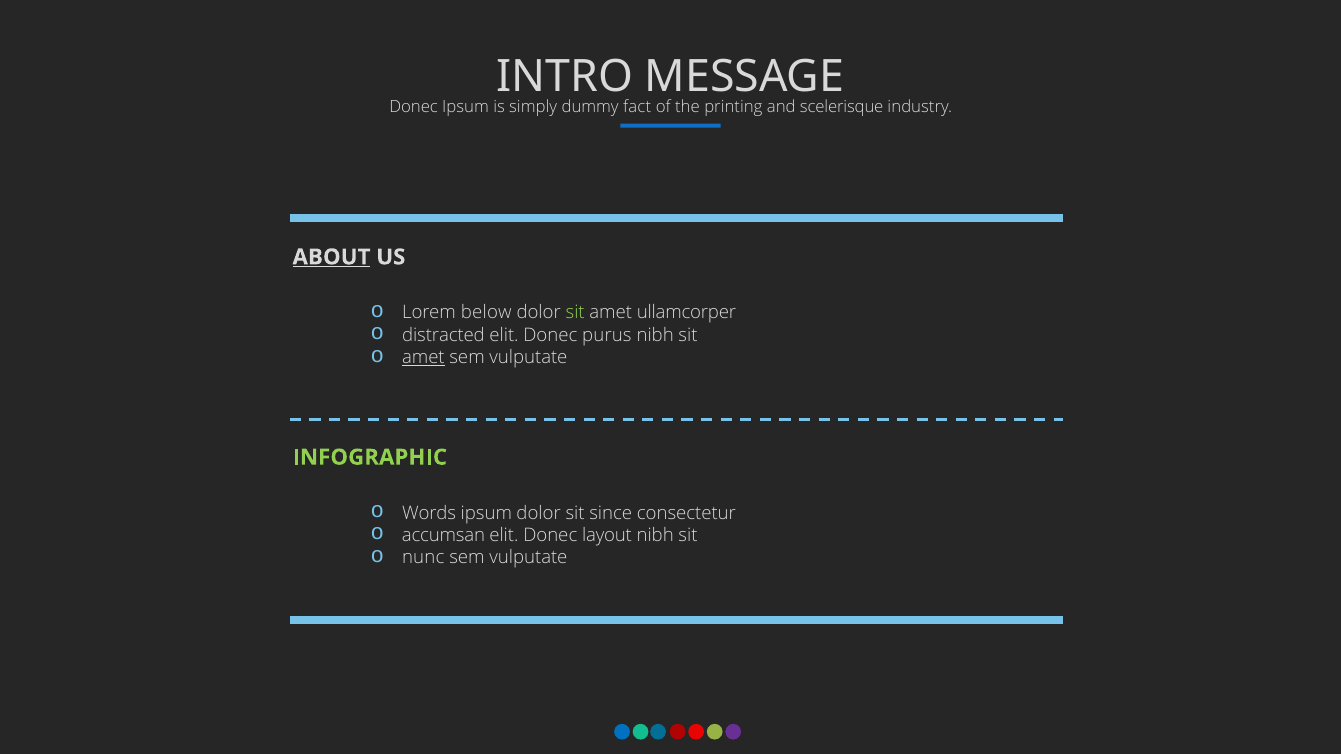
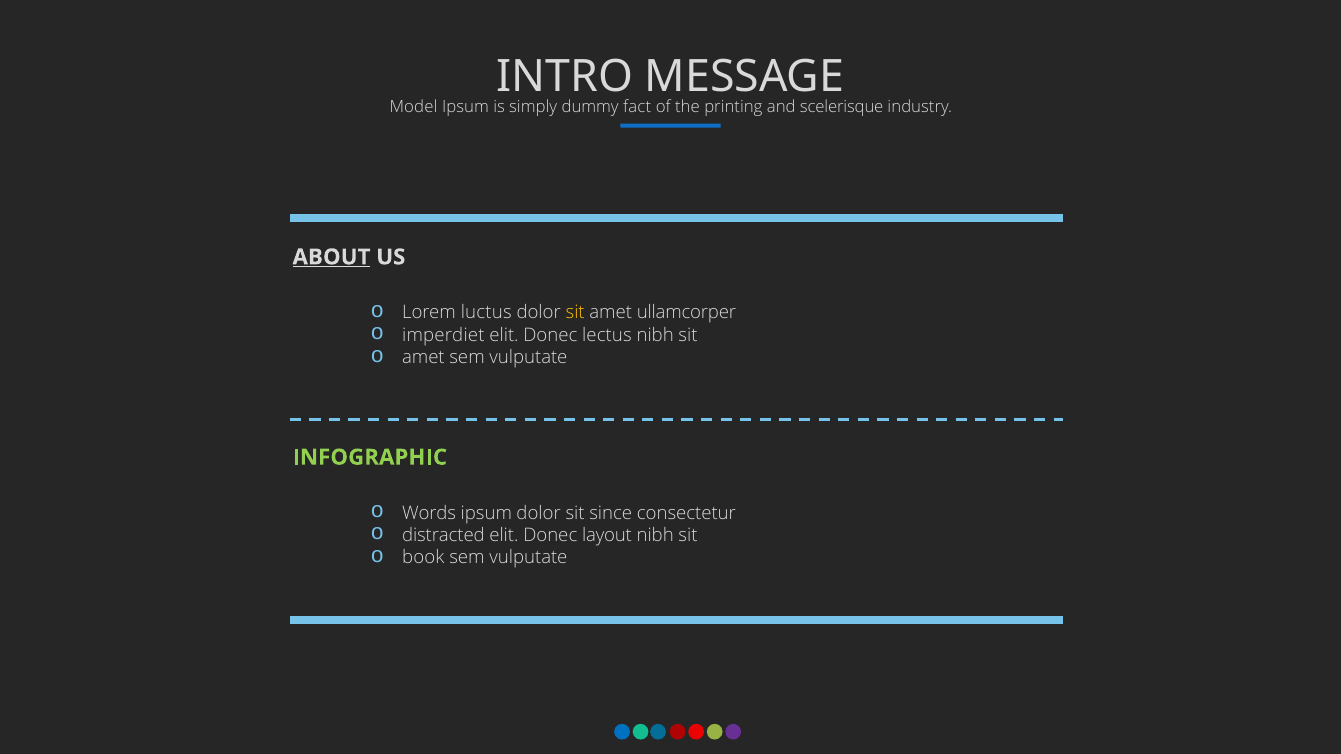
Donec at (414, 107): Donec -> Model
below: below -> luctus
sit at (575, 313) colour: light green -> yellow
distracted: distracted -> imperdiet
purus: purus -> lectus
amet at (423, 358) underline: present -> none
accumsan: accumsan -> distracted
nunc: nunc -> book
